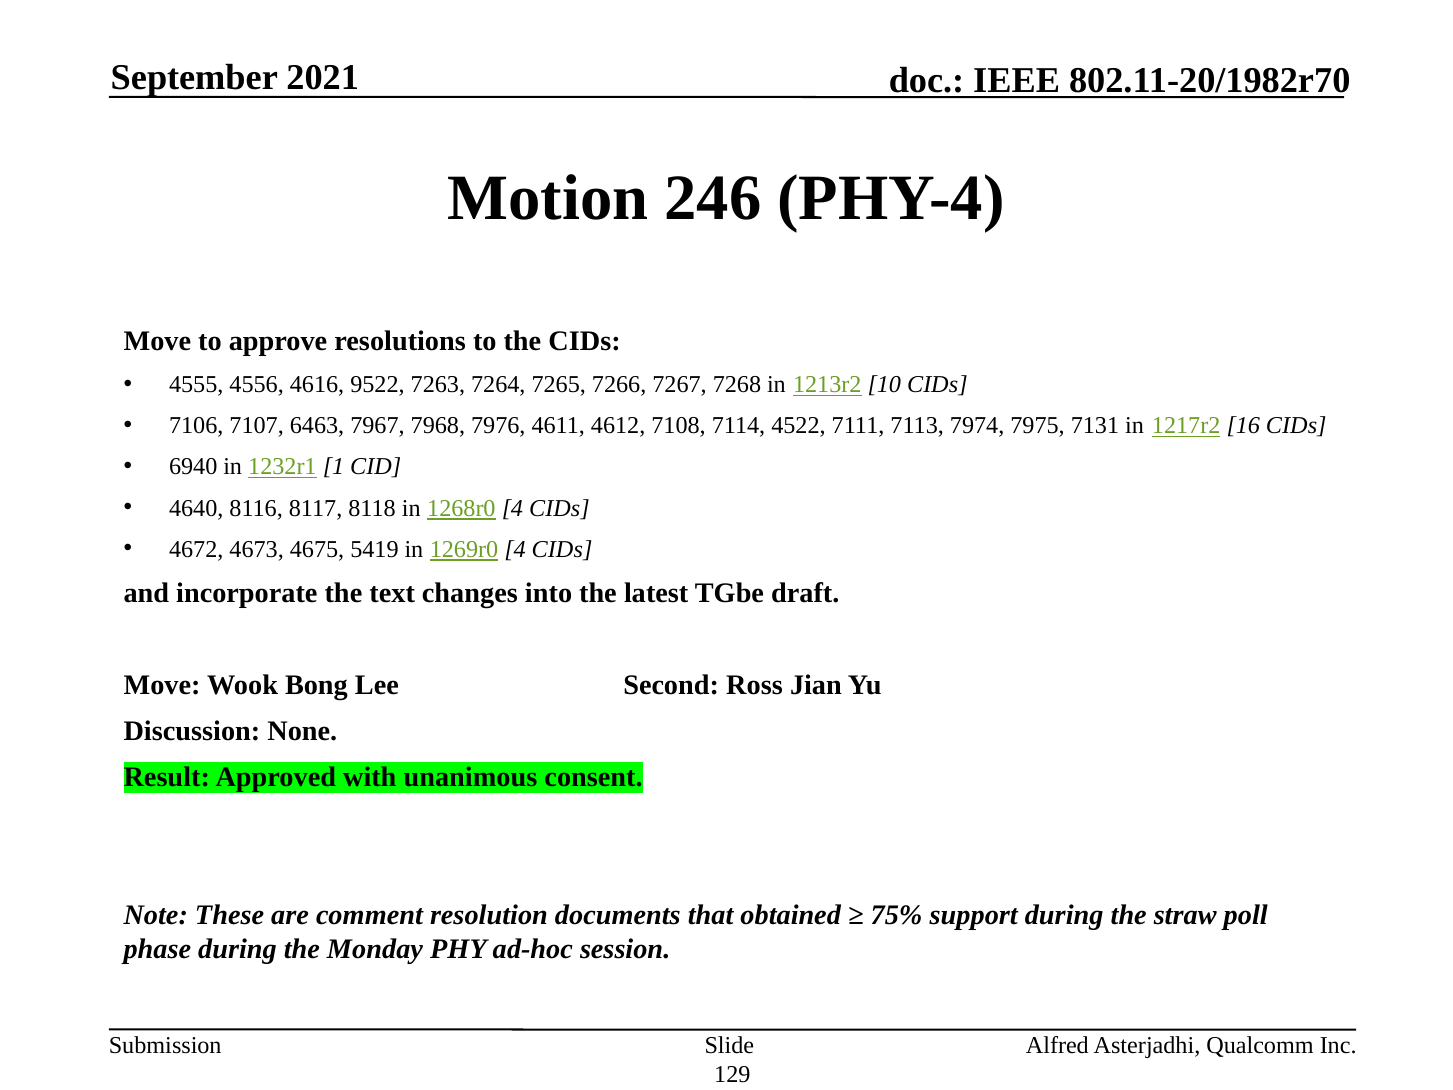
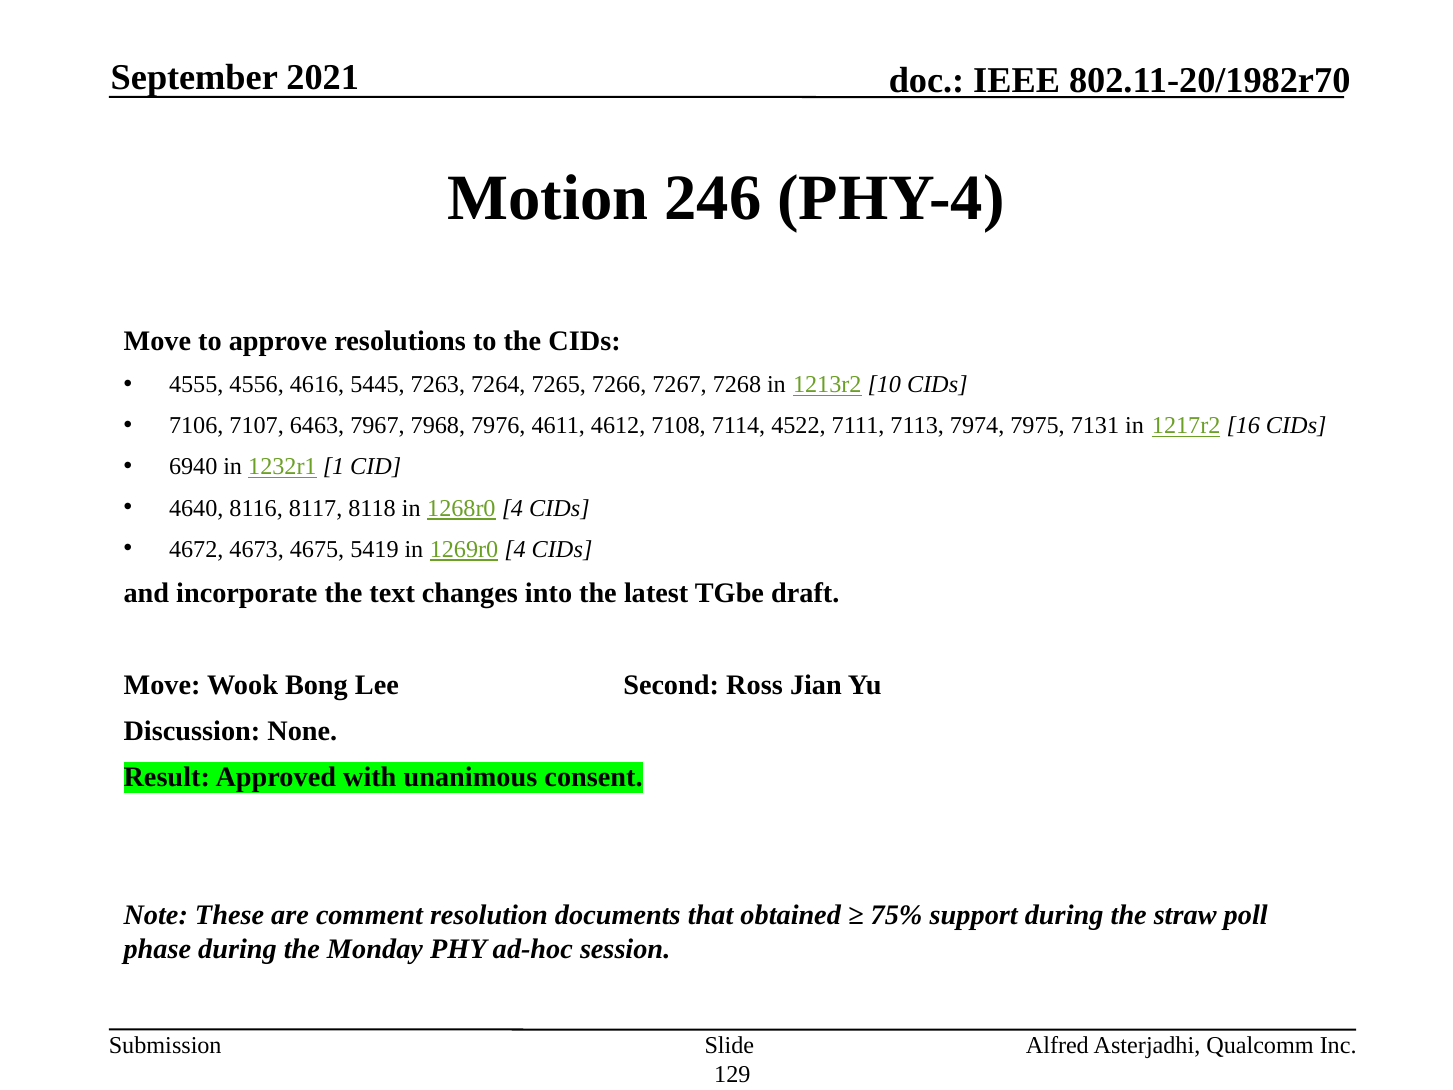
9522: 9522 -> 5445
